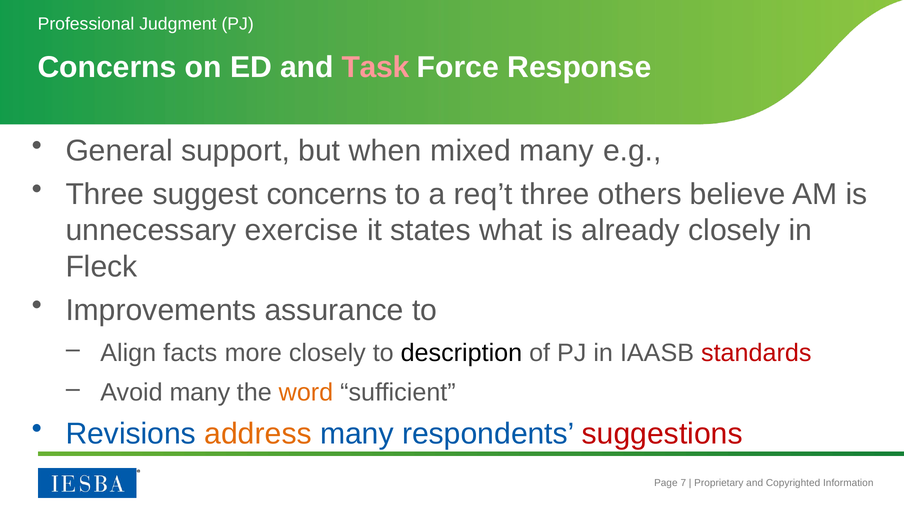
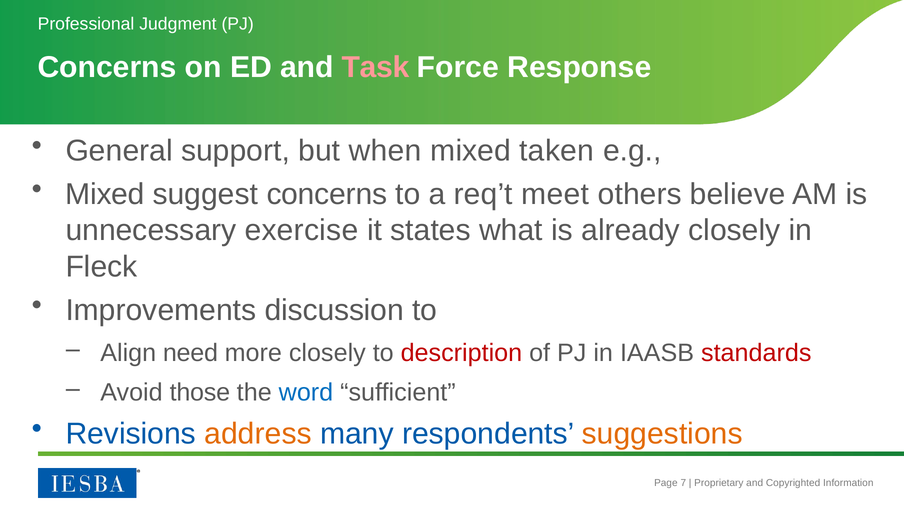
mixed many: many -> taken
Three at (105, 195): Three -> Mixed
req’t three: three -> meet
assurance: assurance -> discussion
facts: facts -> need
description colour: black -> red
Avoid many: many -> those
word colour: orange -> blue
suggestions colour: red -> orange
